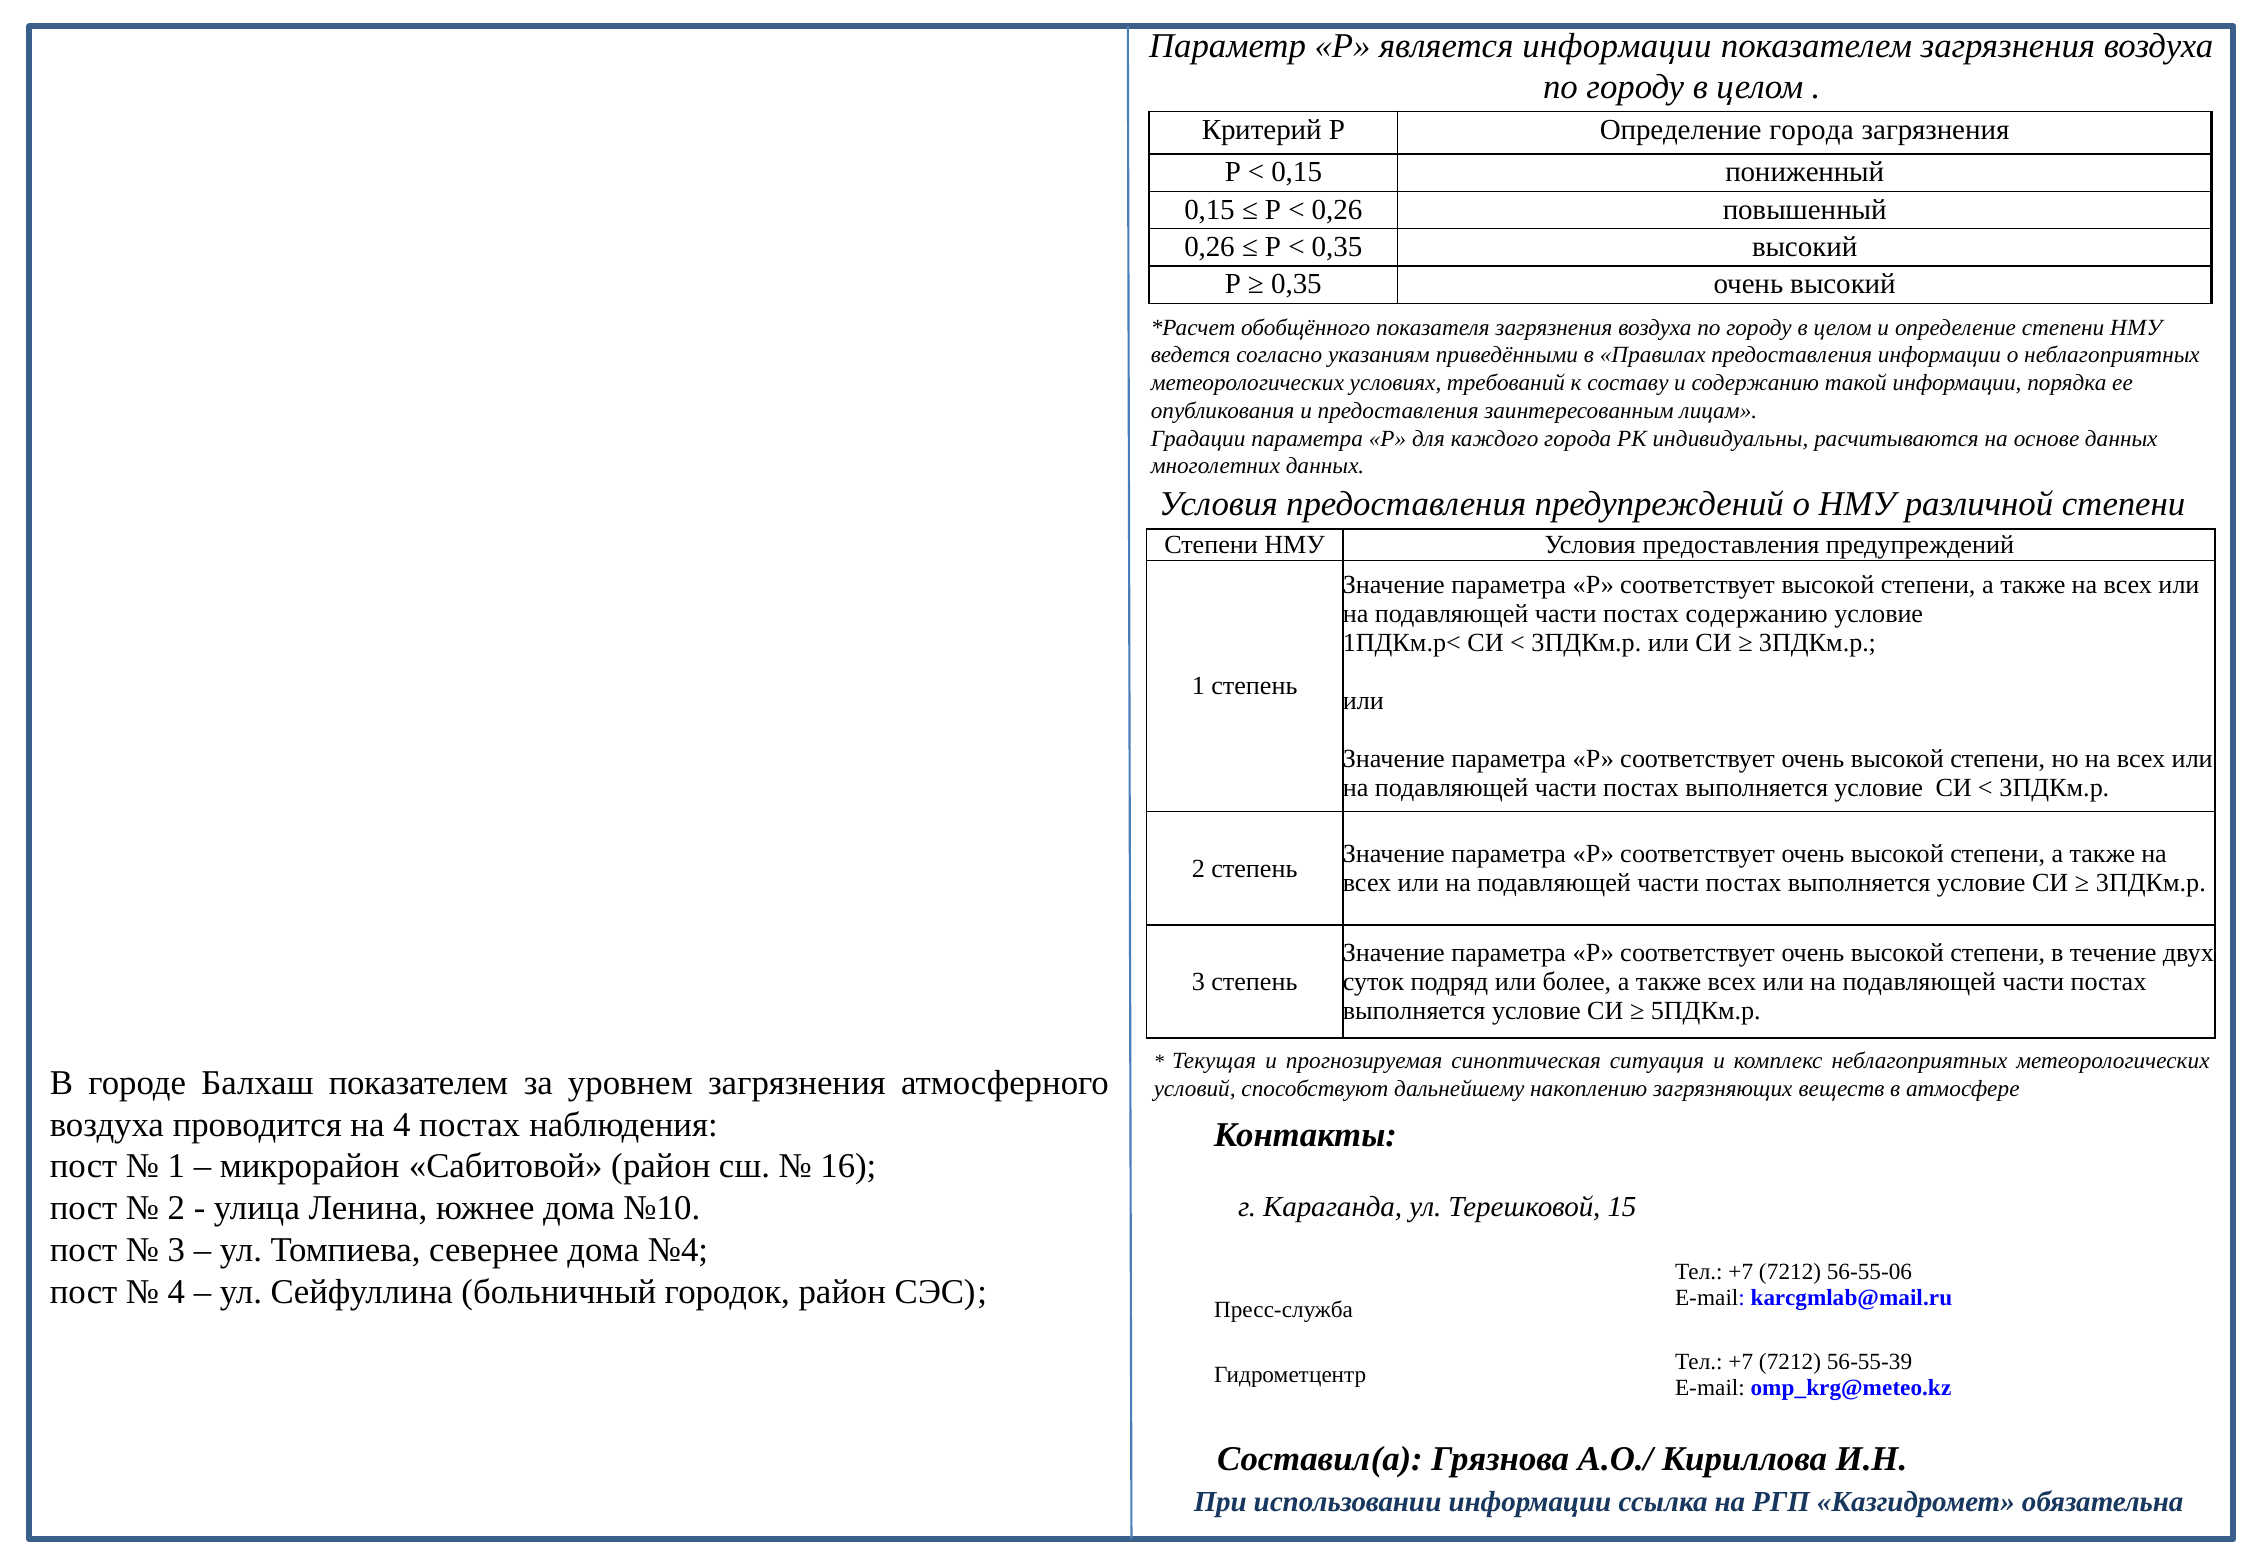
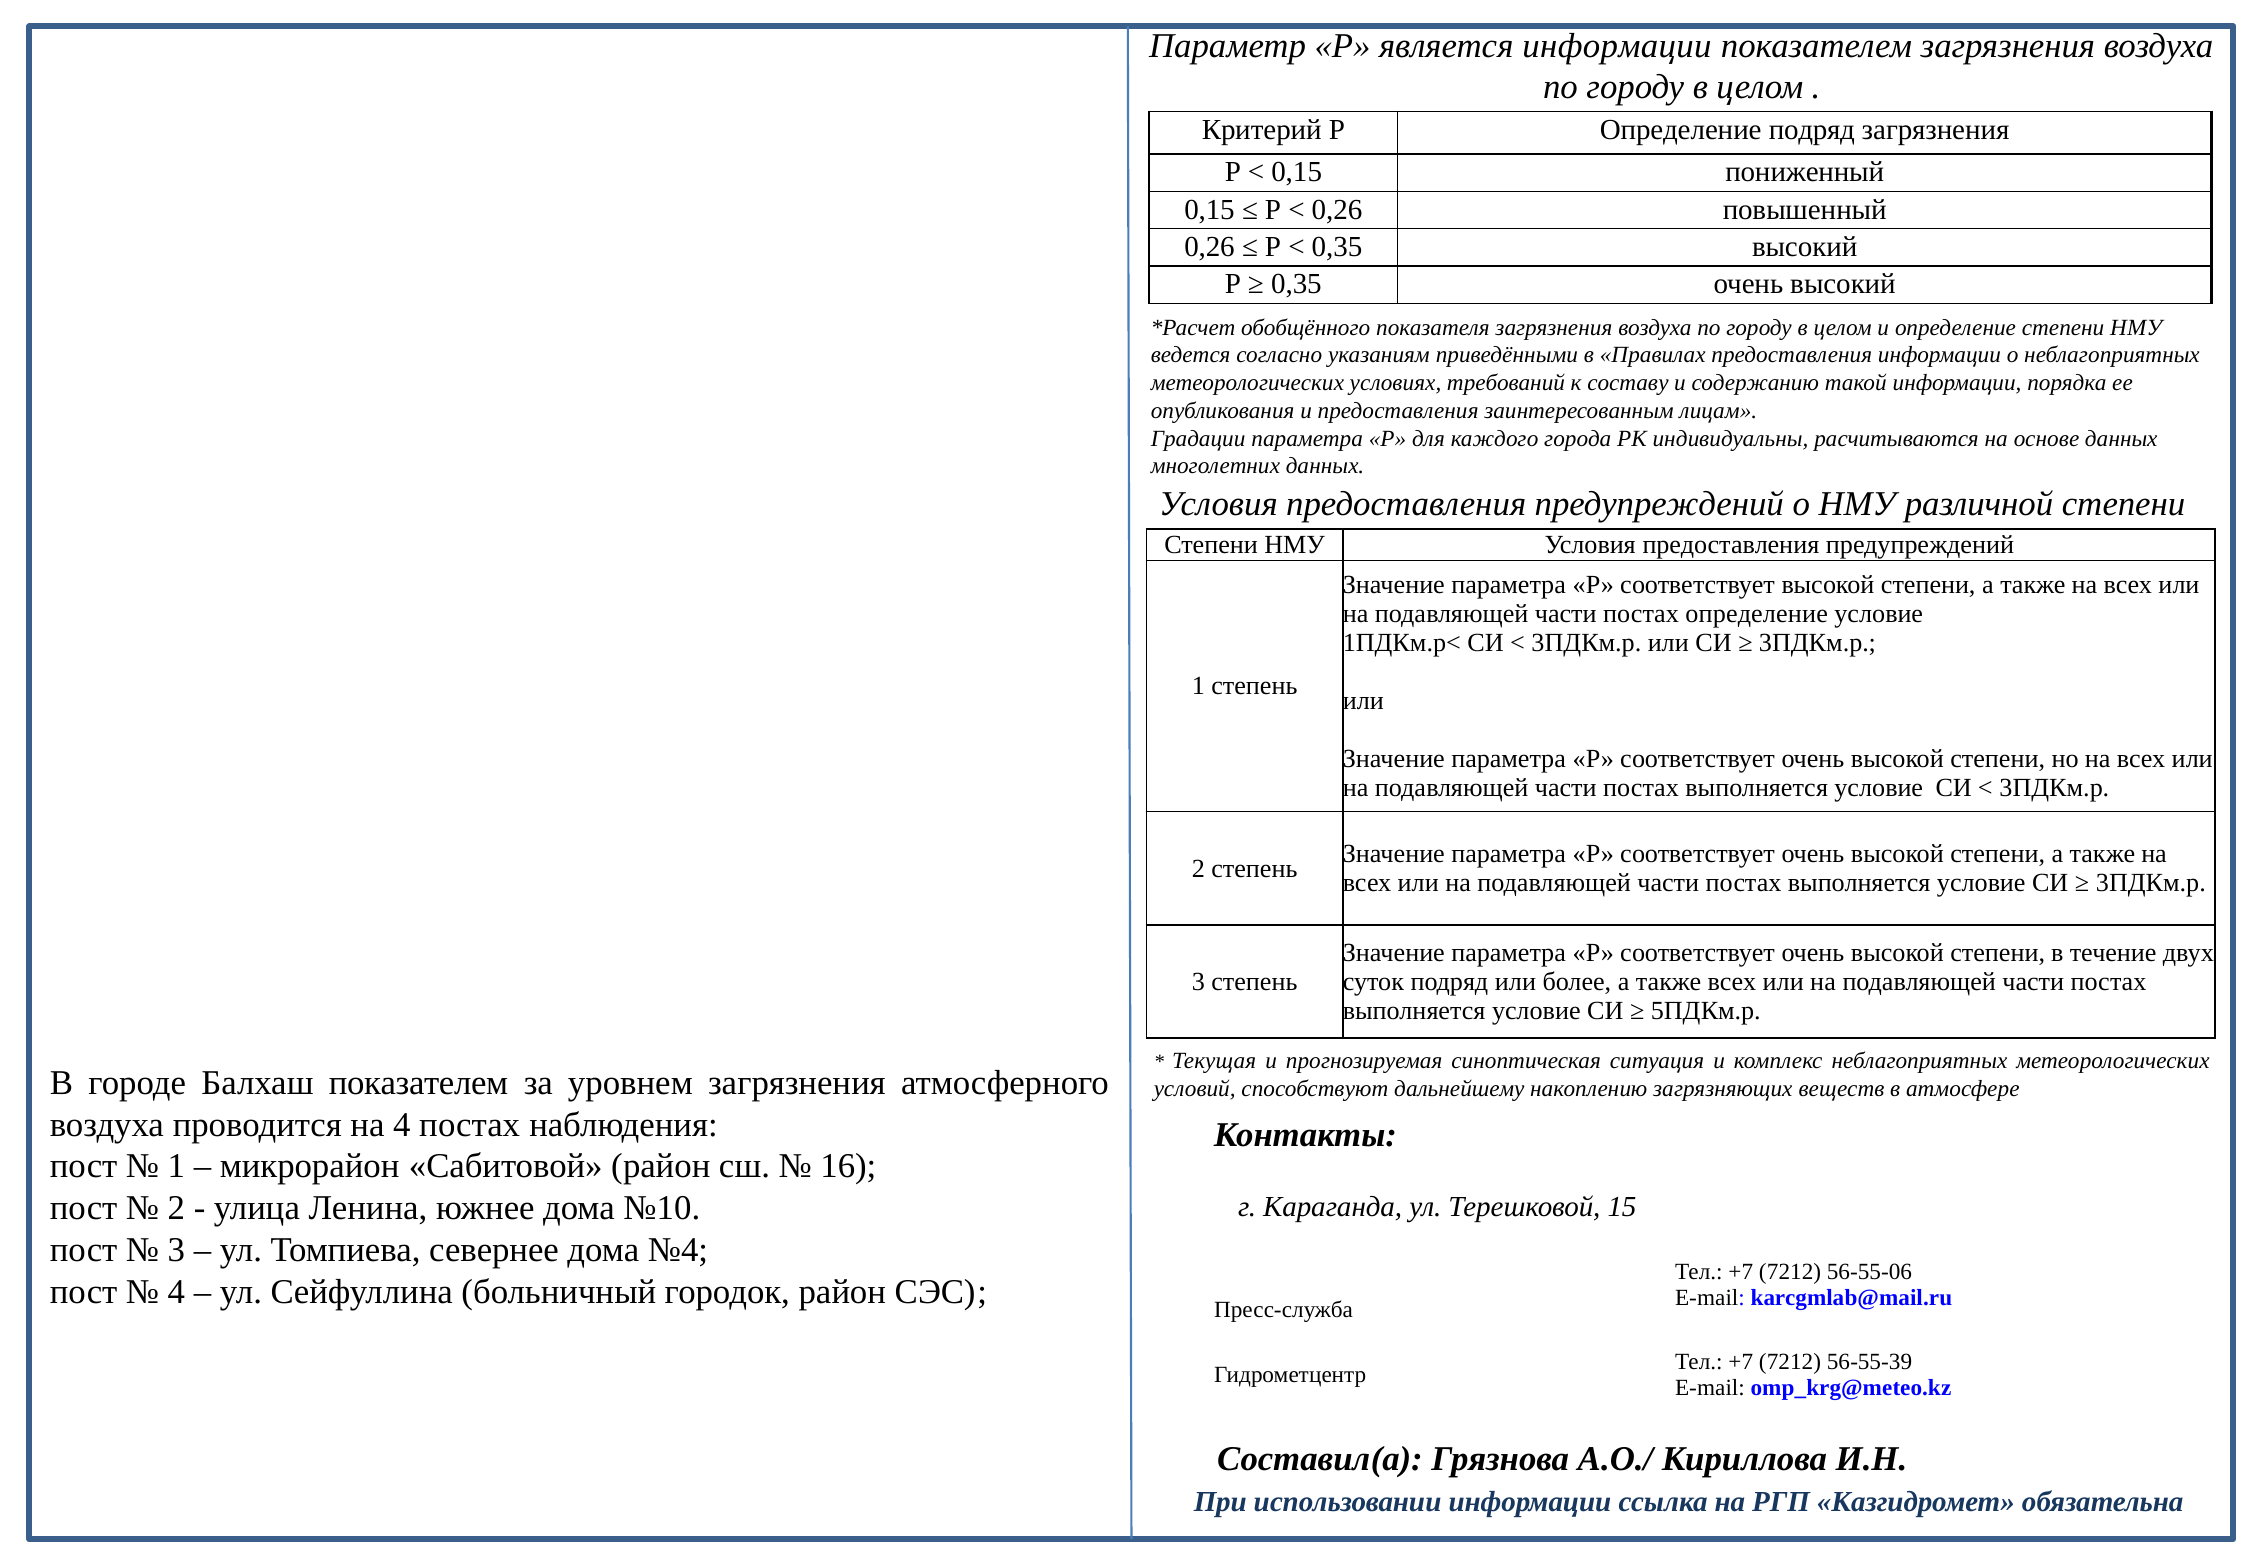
Определение города: города -> подряд
постах содержанию: содержанию -> определение
